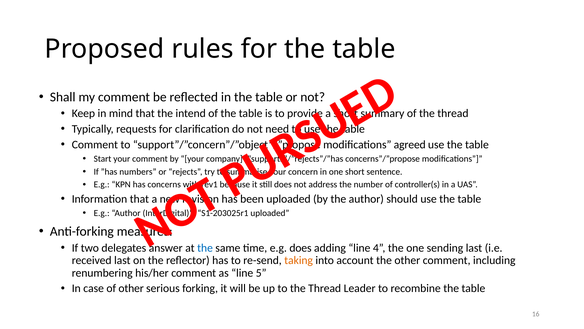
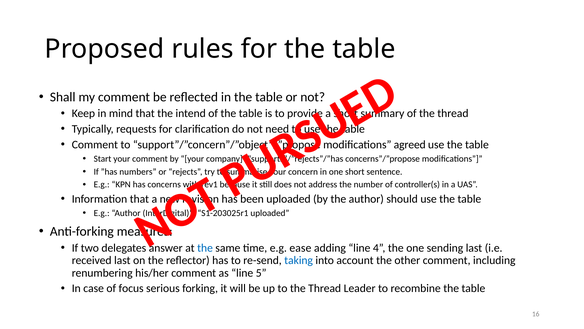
e.g does: does -> ease
taking colour: orange -> blue
of other: other -> focus
